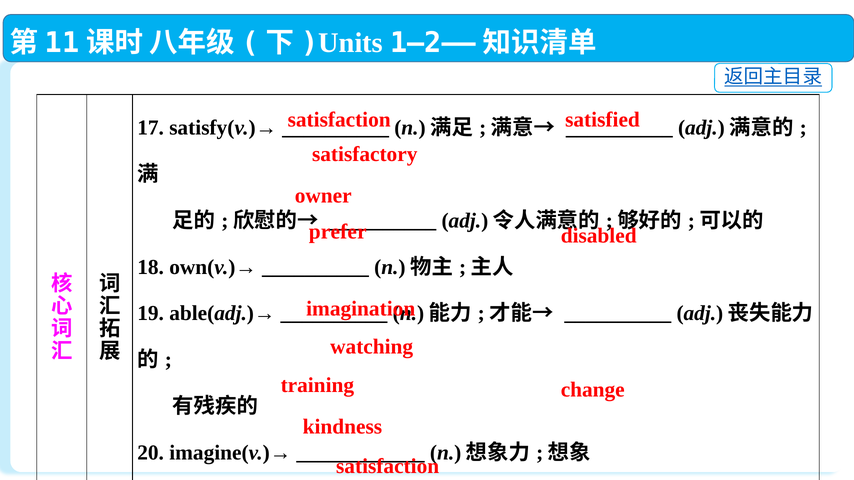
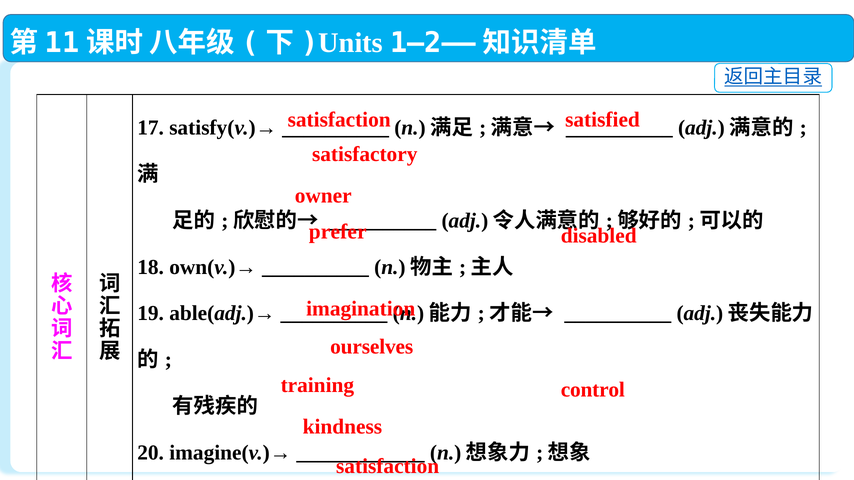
watching: watching -> ourselves
change: change -> control
